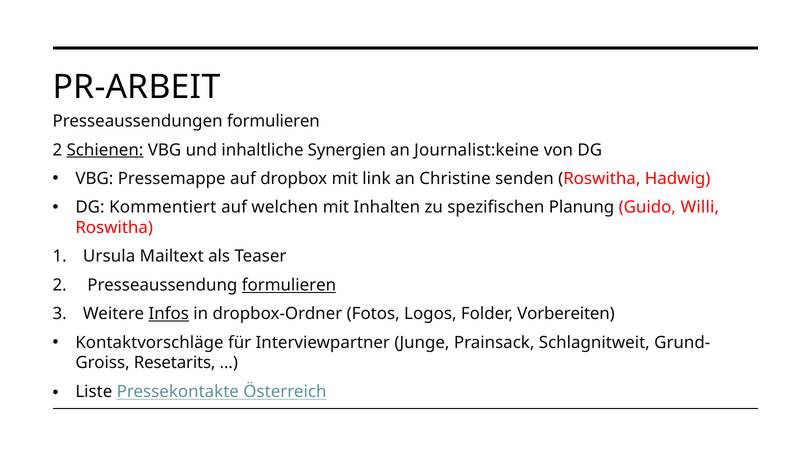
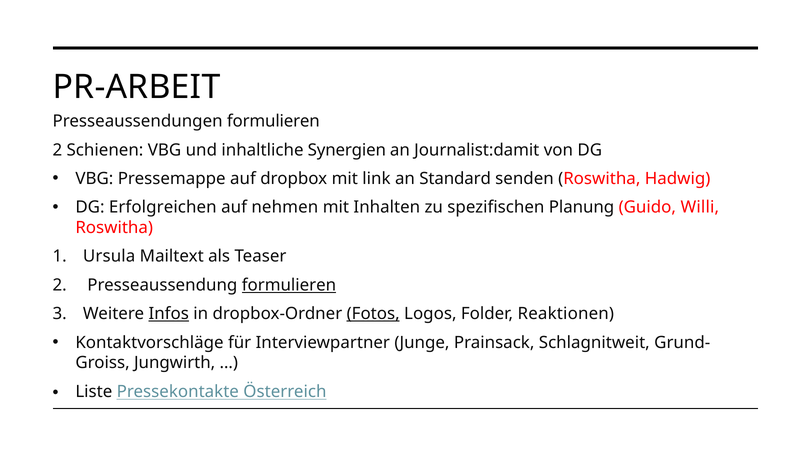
Schienen underline: present -> none
Journalist:keine: Journalist:keine -> Journalist:damit
Christine: Christine -> Standard
Kommentiert: Kommentiert -> Erfolgreichen
welchen: welchen -> nehmen
Fotos underline: none -> present
Vorbereiten: Vorbereiten -> Reaktionen
Resetarits: Resetarits -> Jungwirth
